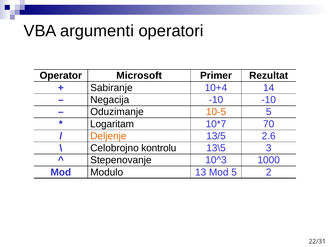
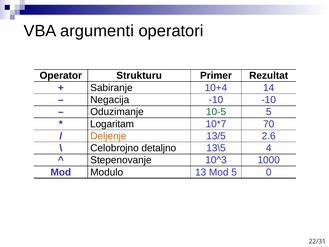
Microsoft: Microsoft -> Strukturu
10-5 colour: orange -> green
kontrolu: kontrolu -> detaljno
3: 3 -> 4
2: 2 -> 0
